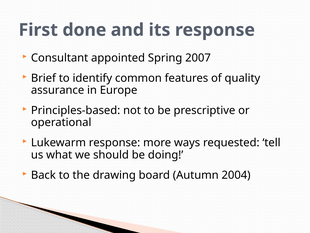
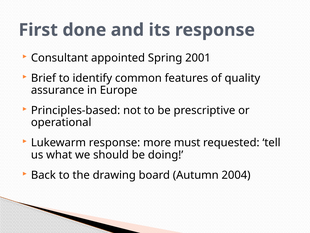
2007: 2007 -> 2001
ways: ways -> must
